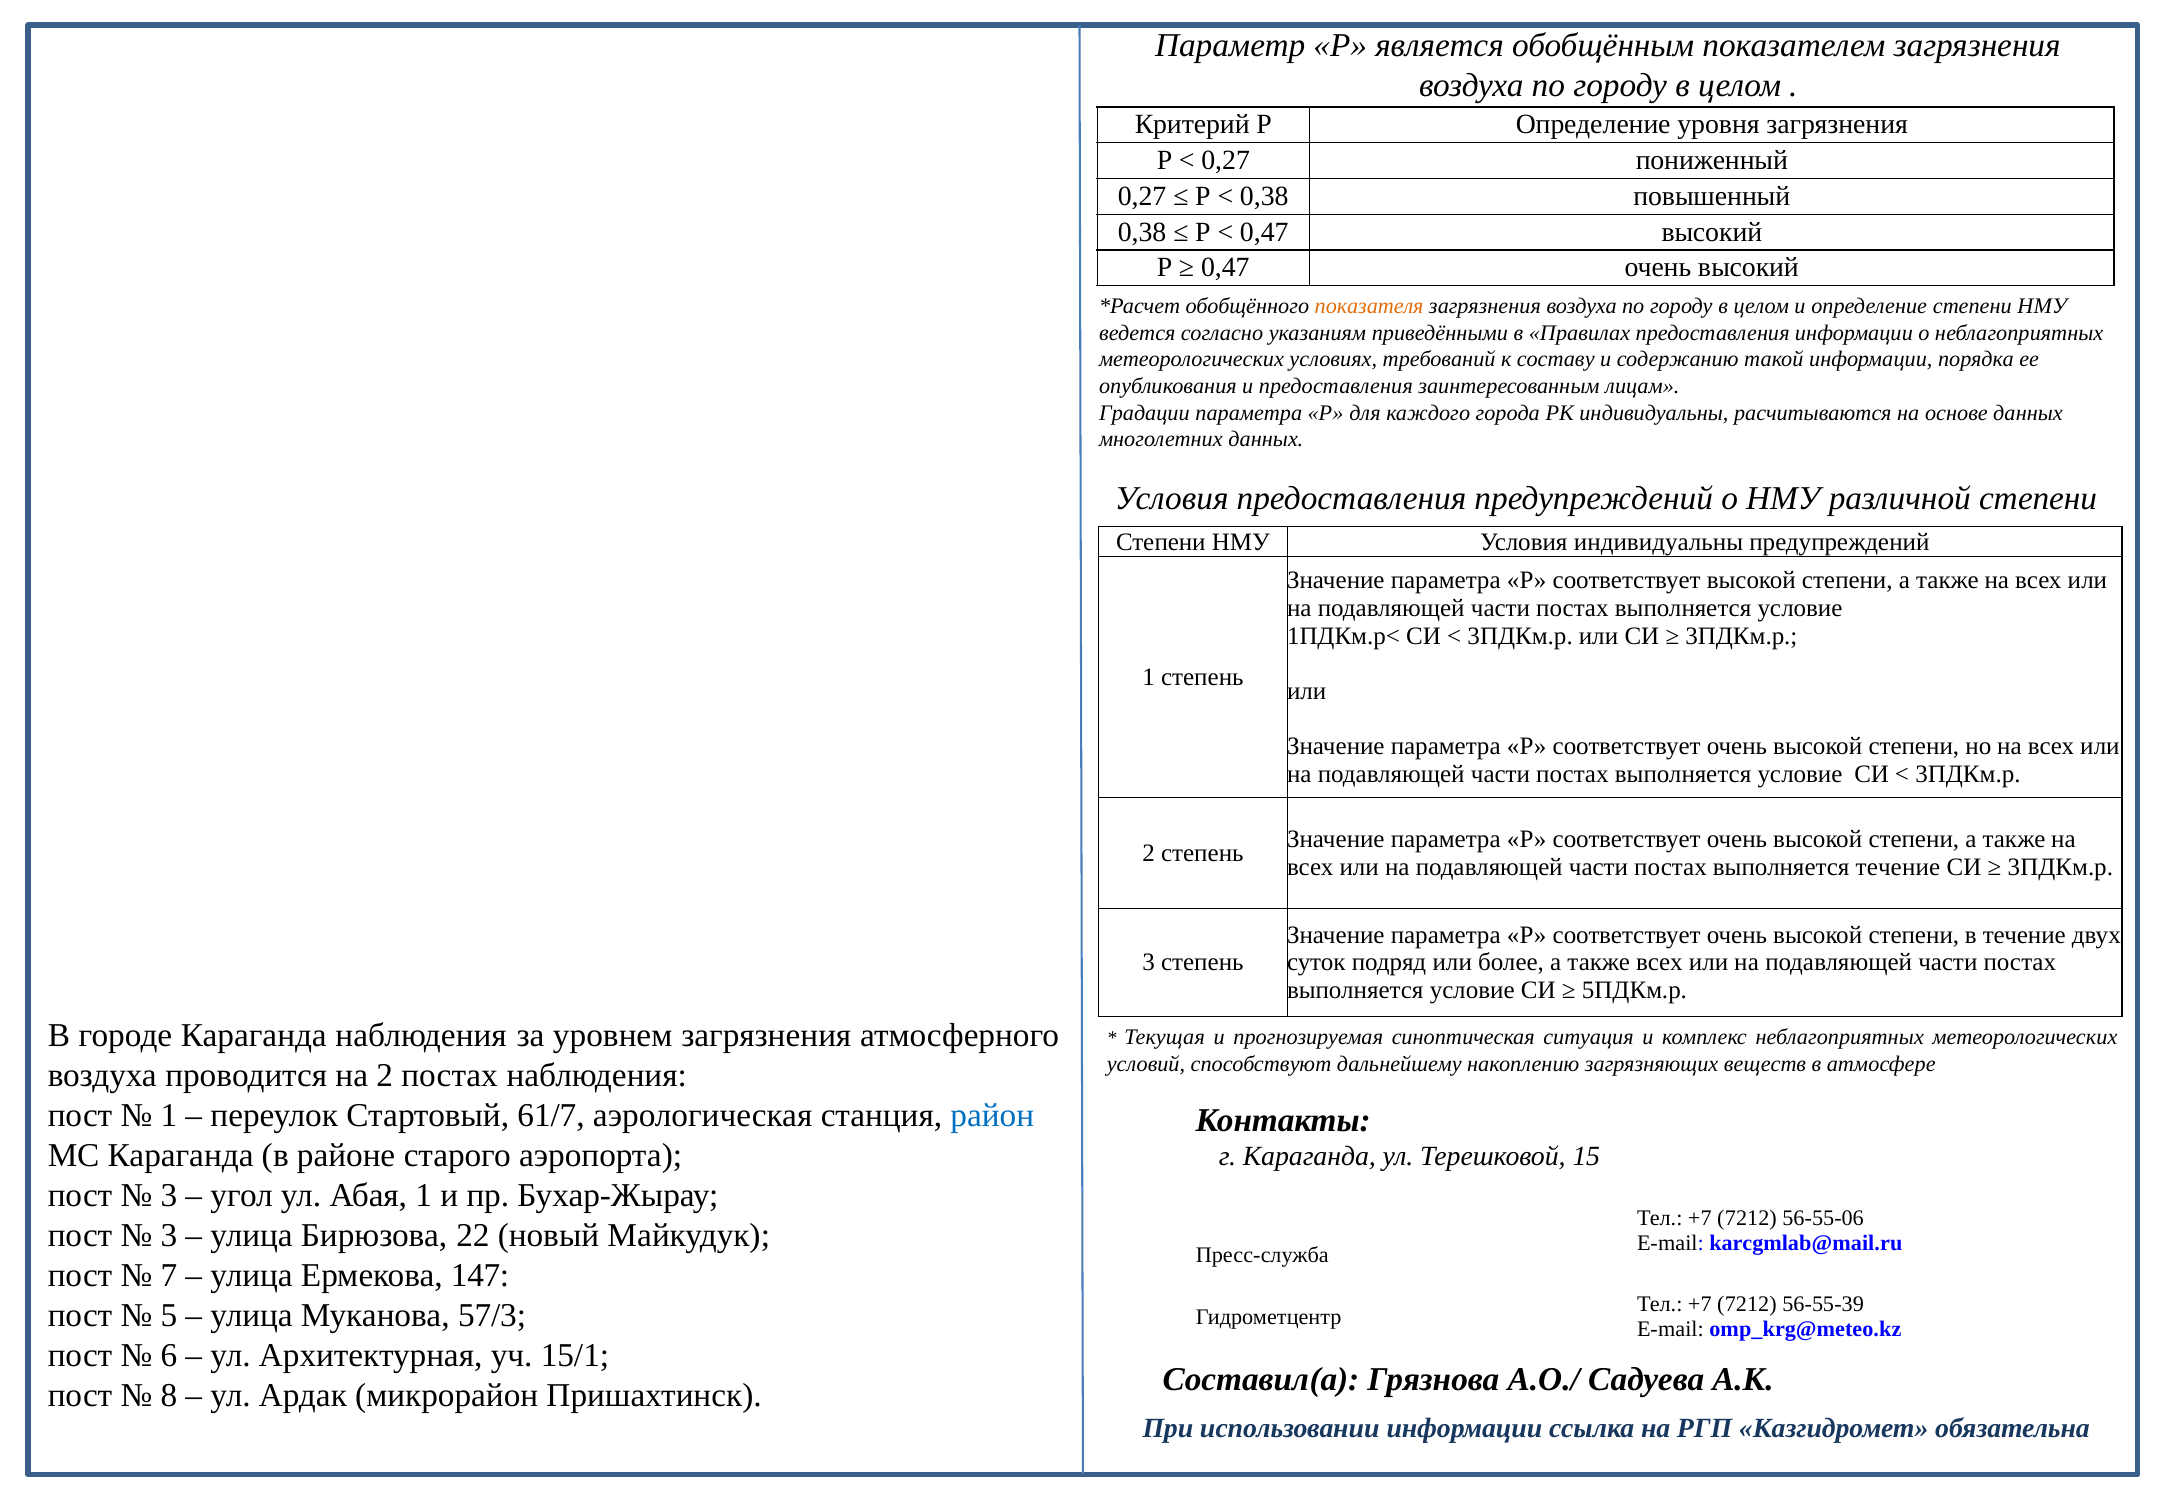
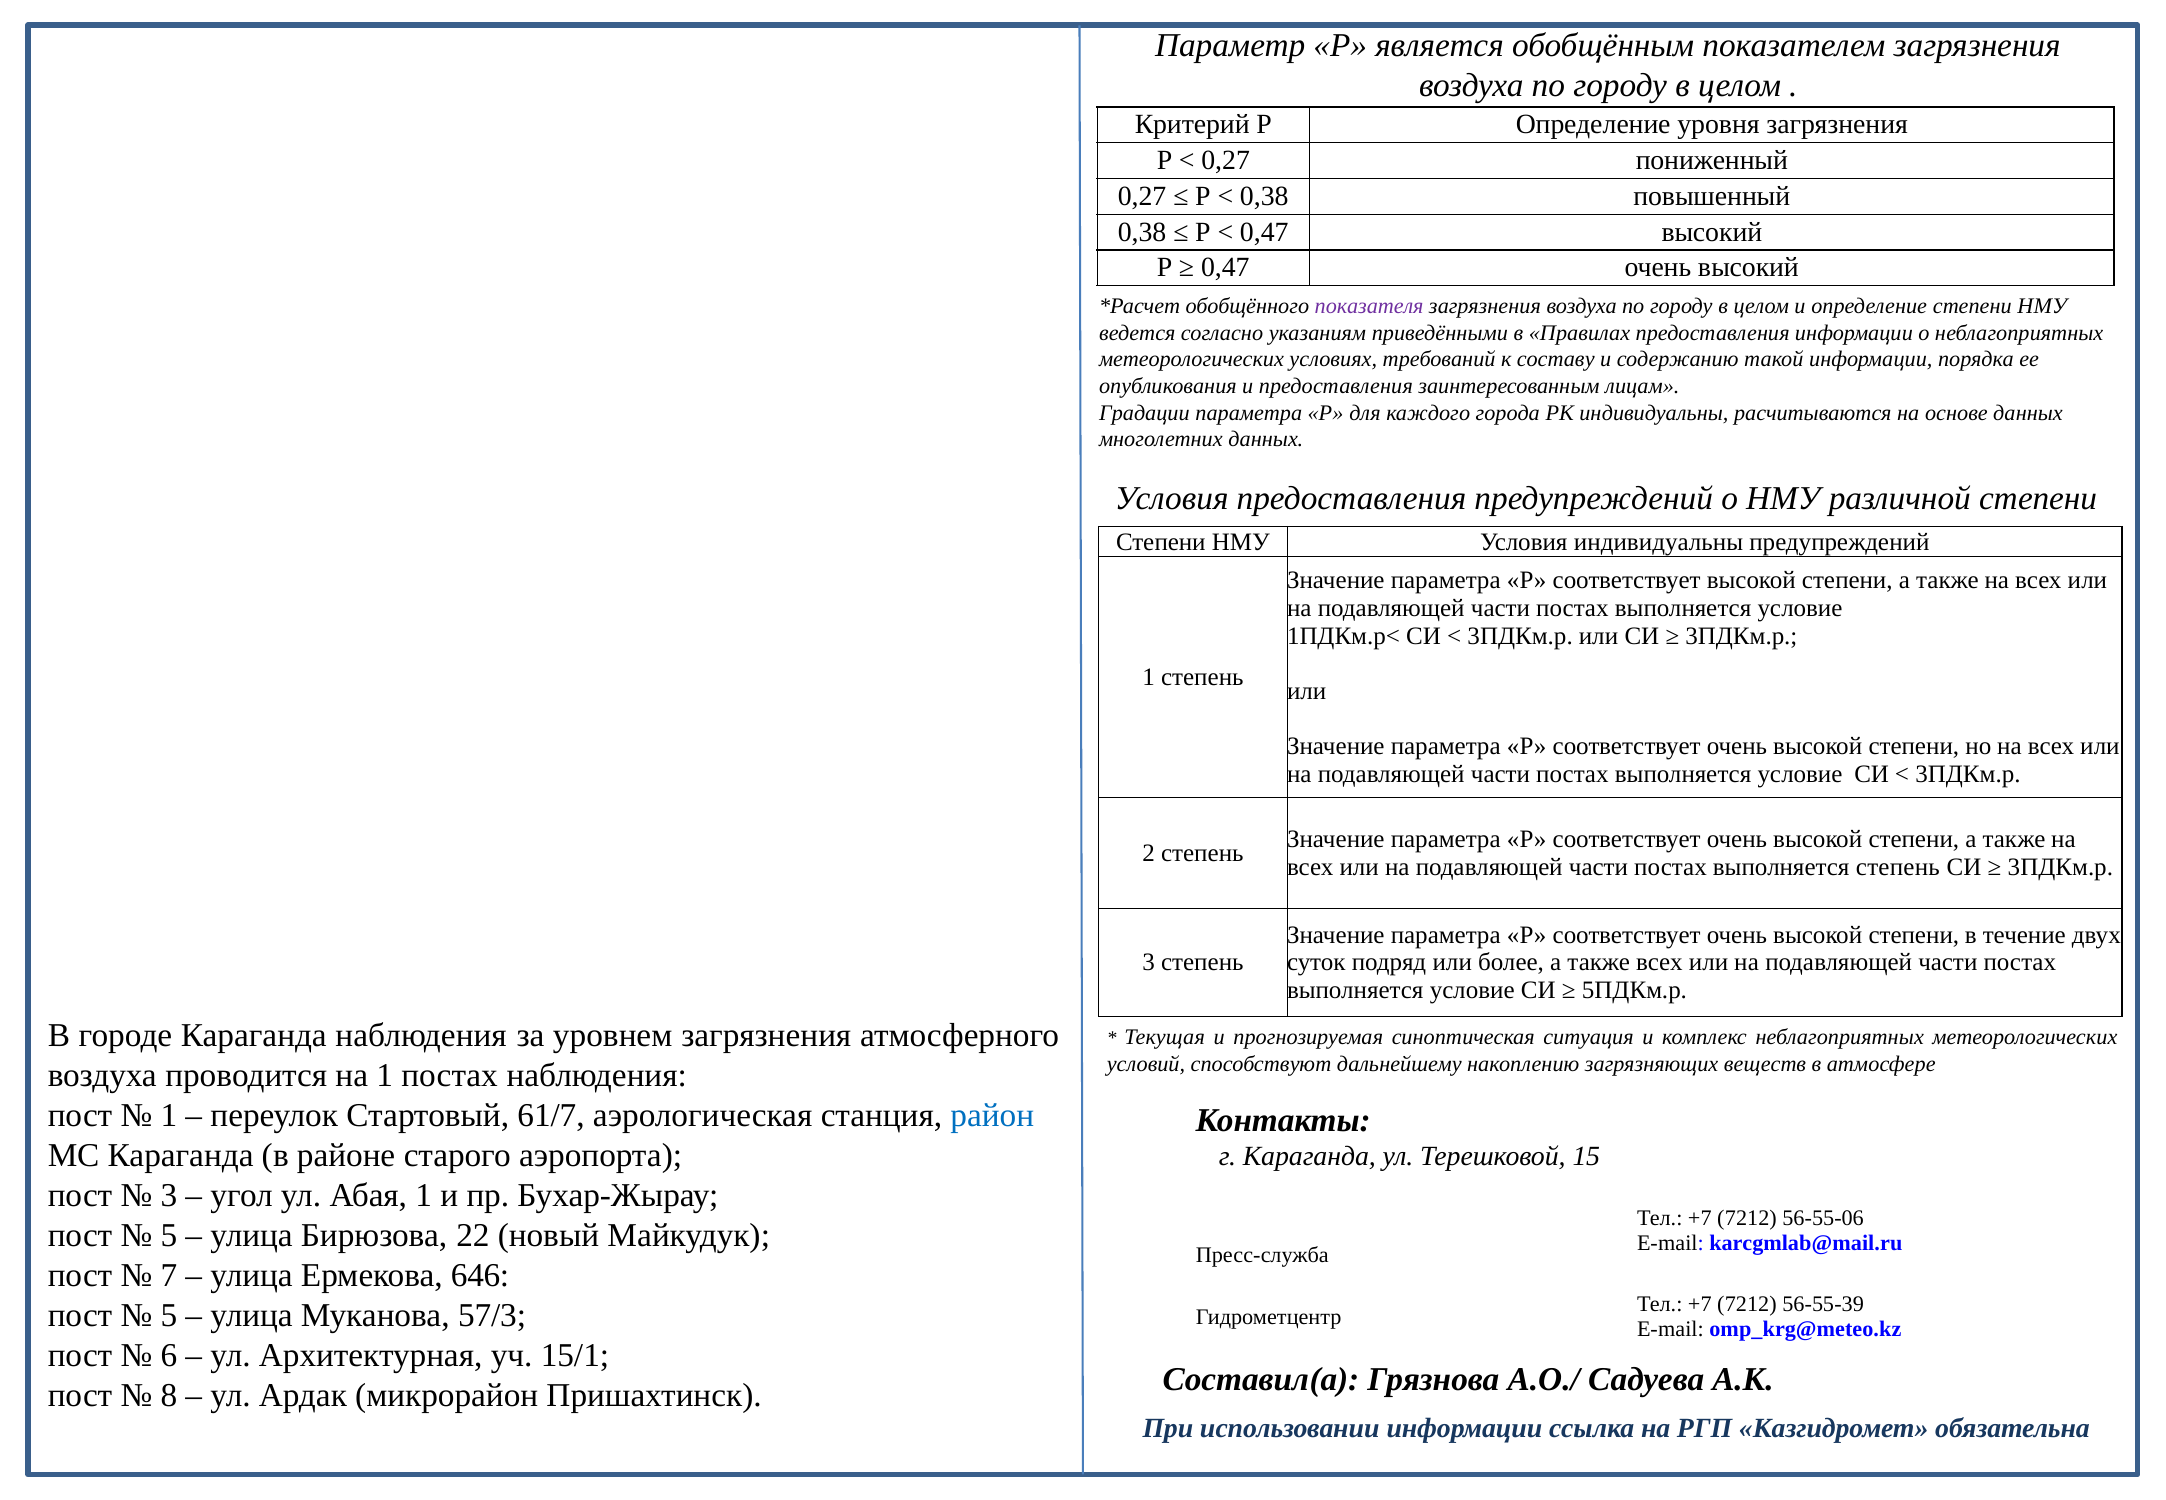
показателя colour: orange -> purple
выполняется течение: течение -> степень
на 2: 2 -> 1
3 at (169, 1235): 3 -> 5
147: 147 -> 646
